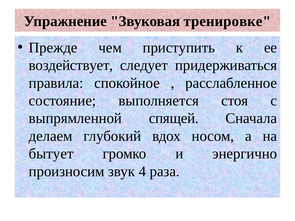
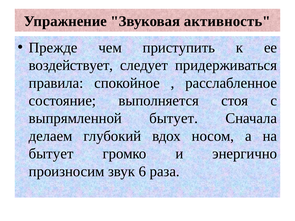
тренировке: тренировке -> активность
выпрямленной спящей: спящей -> бытует
4: 4 -> 6
